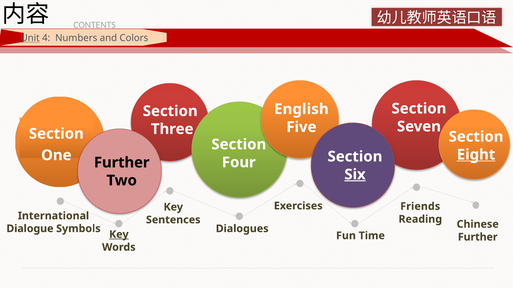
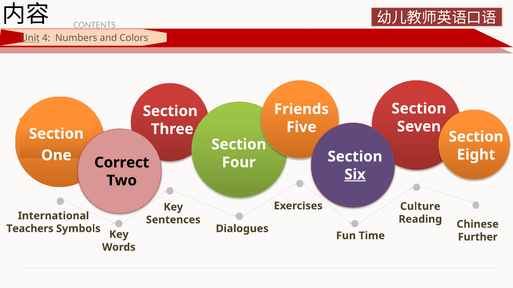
English: English -> Friends
Eight underline: present -> none
Further at (122, 163): Further -> Correct
Friends: Friends -> Culture
Dialogue: Dialogue -> Teachers
Key at (119, 235) underline: present -> none
